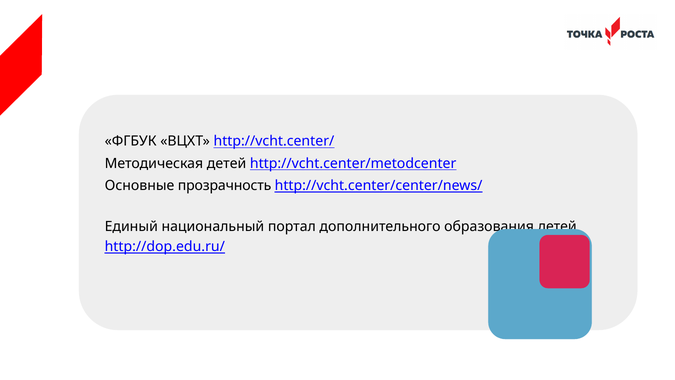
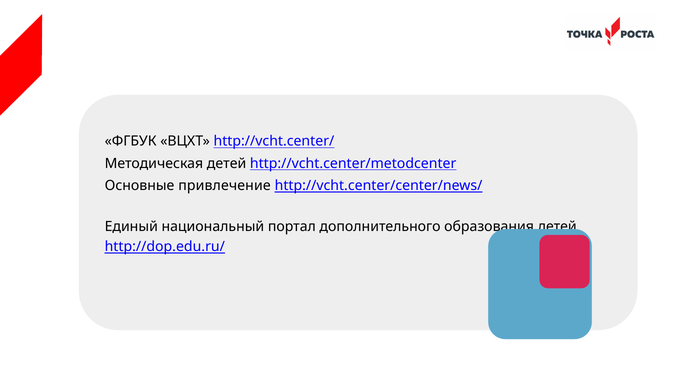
прозрачность: прозрачность -> привлечение
